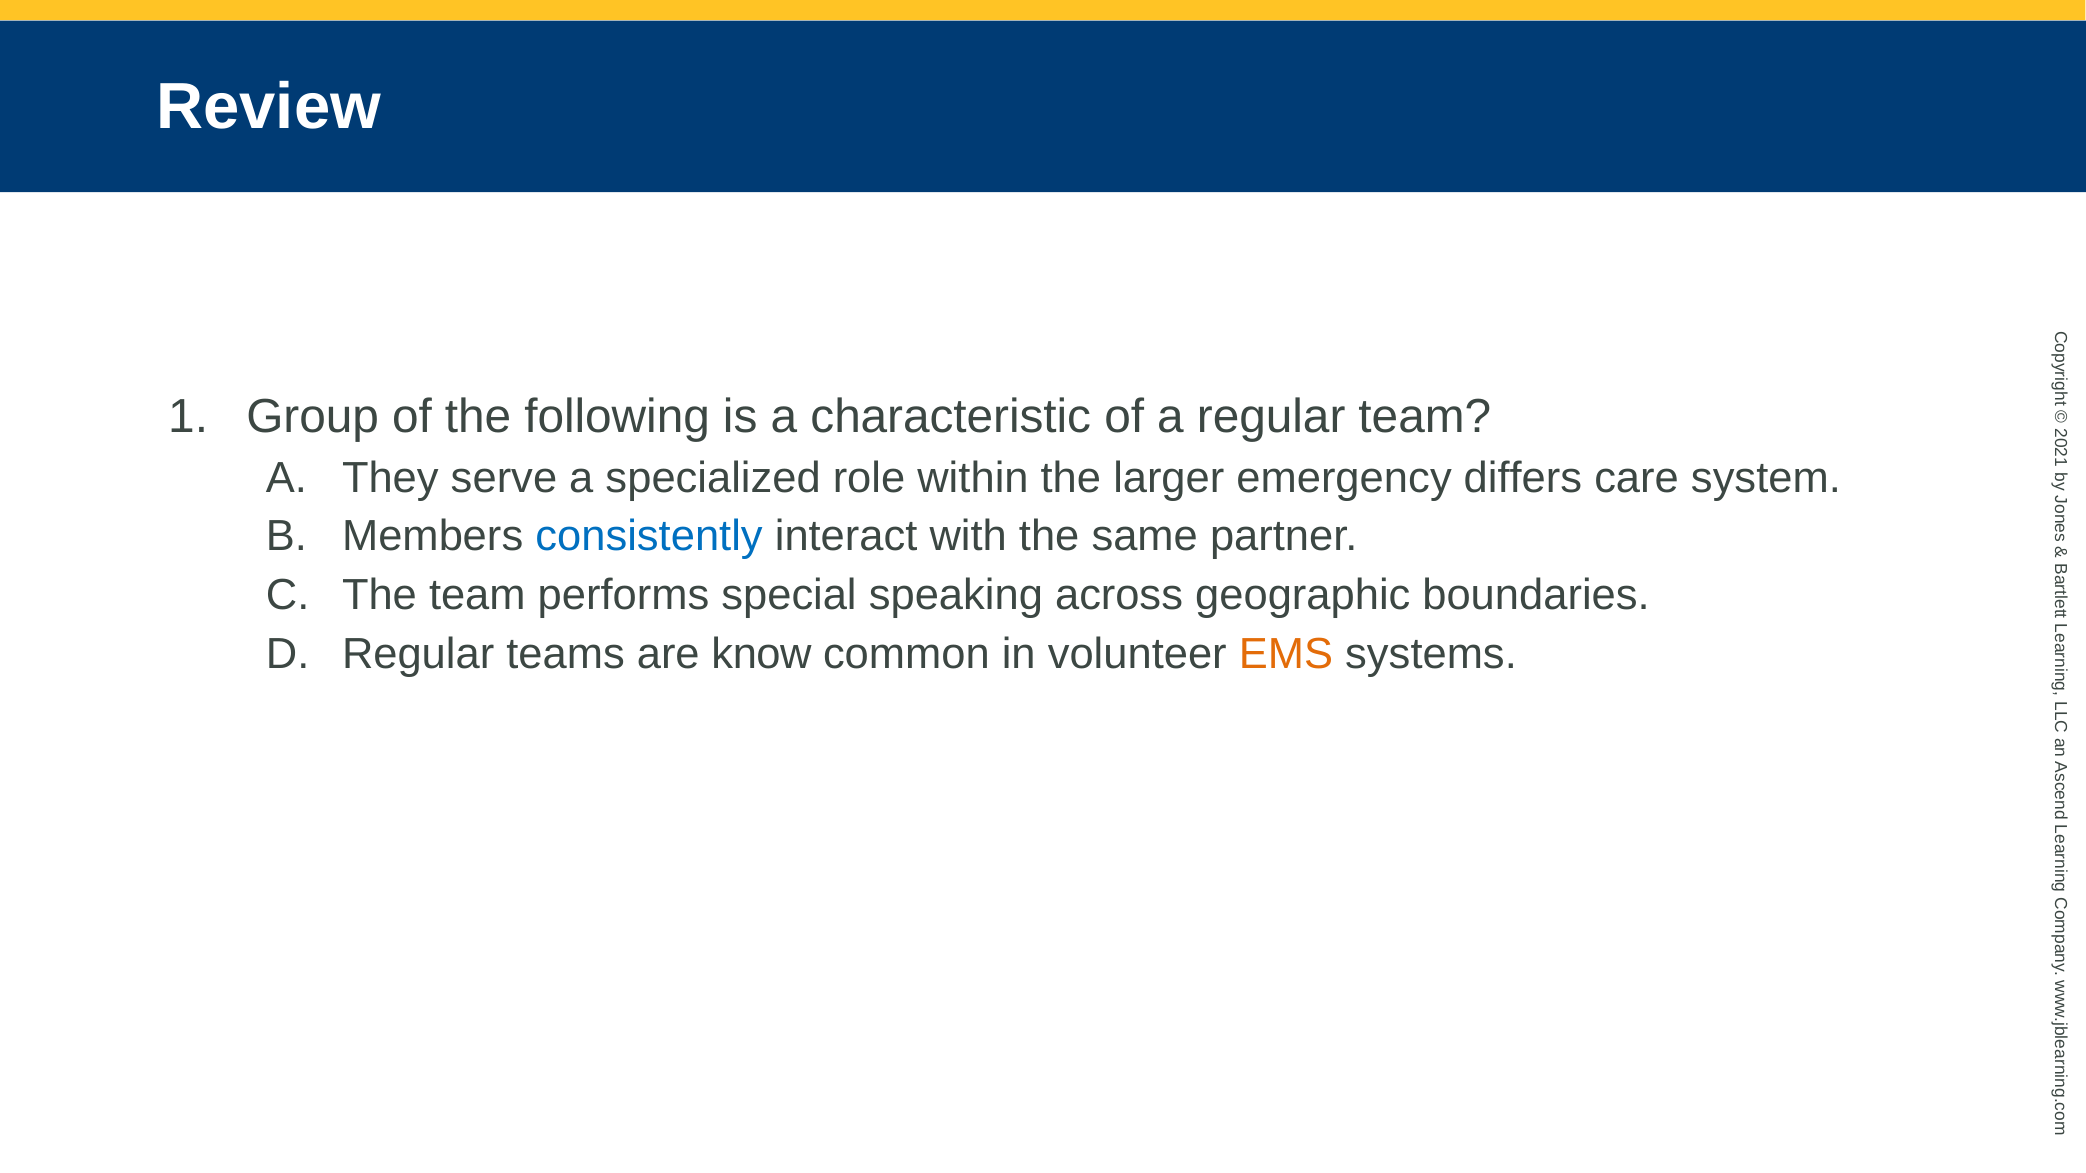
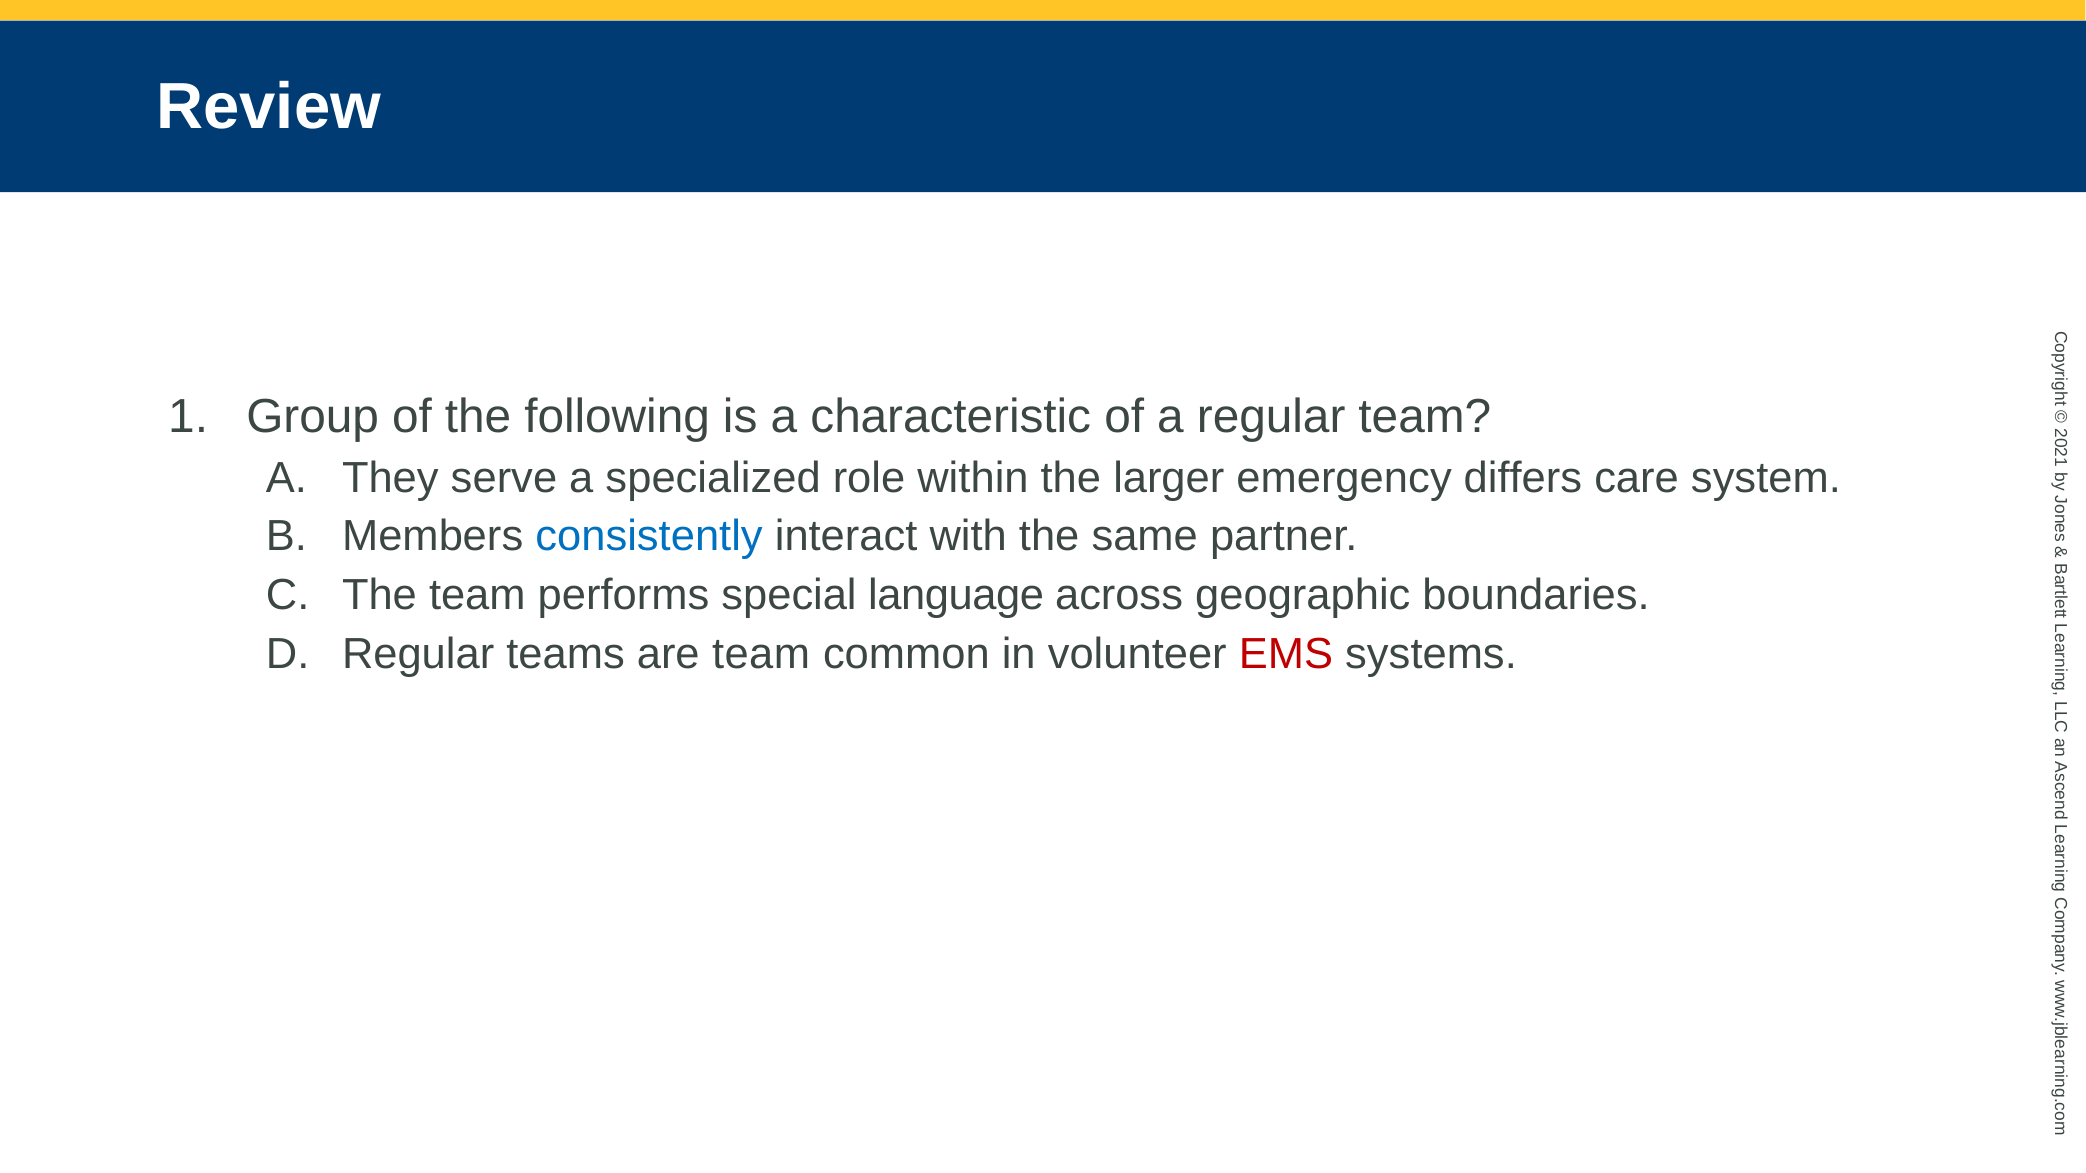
speaking: speaking -> language
are know: know -> team
EMS colour: orange -> red
